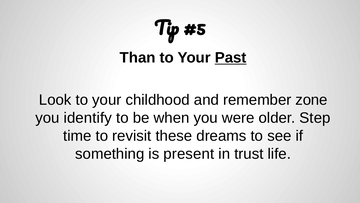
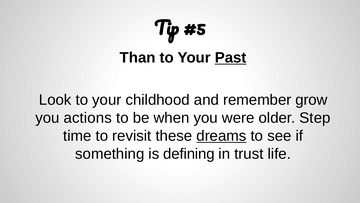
zone: zone -> grow
identify: identify -> actions
dreams underline: none -> present
present: present -> defining
